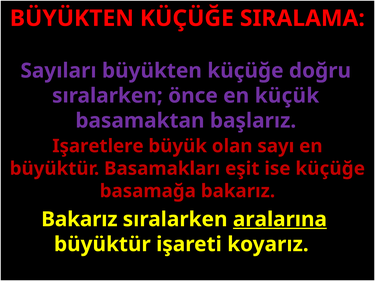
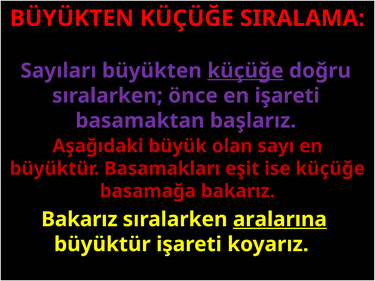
küçüğe at (245, 71) underline: none -> present
en küçük: küçük -> işareti
Işaretlere: Işaretlere -> Aşağıdaki
